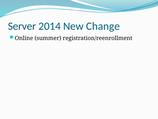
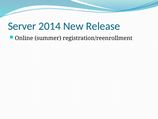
Change: Change -> Release
